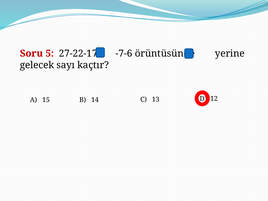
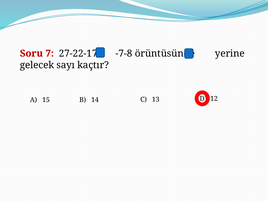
5: 5 -> 7
-7-6: -7-6 -> -7-8
